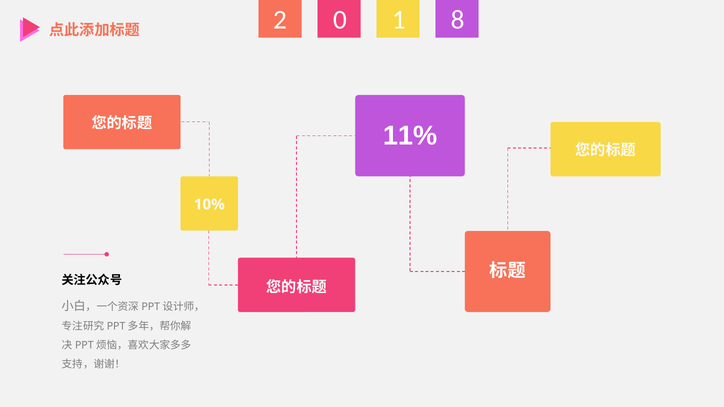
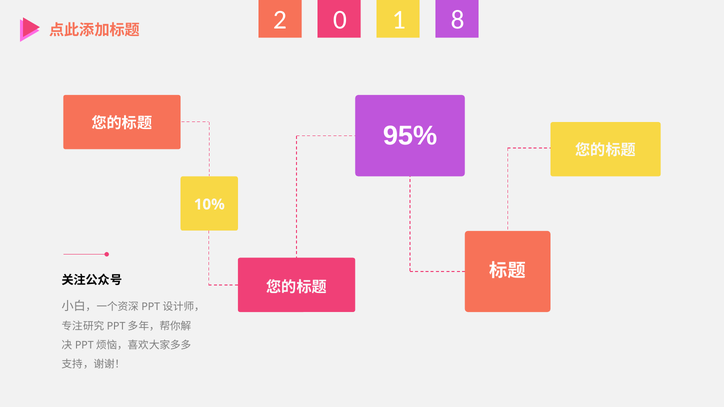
11%: 11% -> 95%
